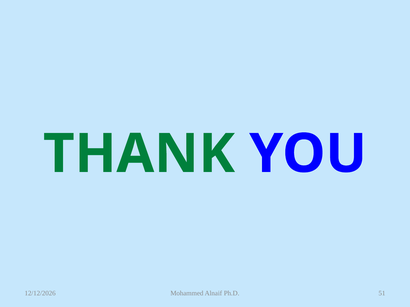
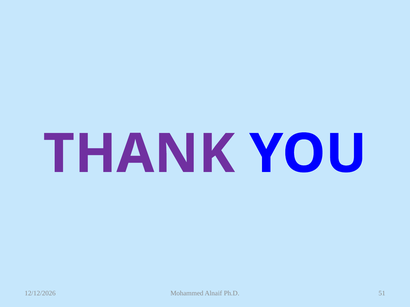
THANK colour: green -> purple
